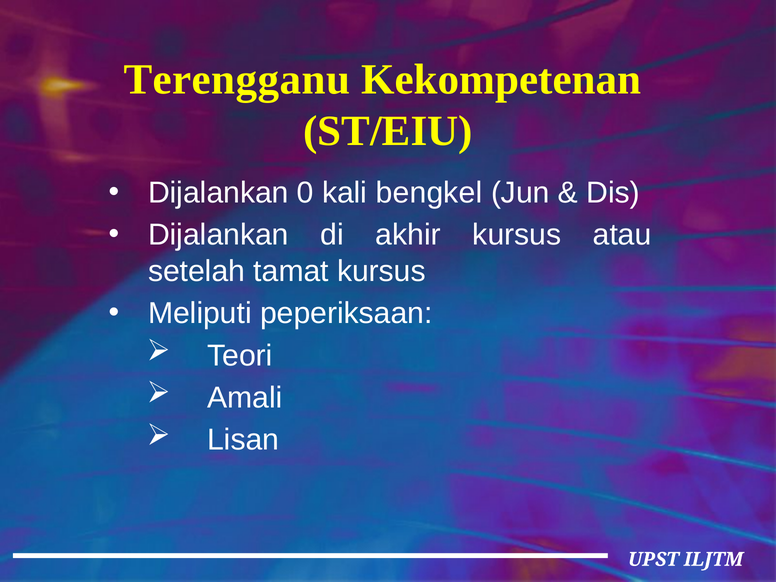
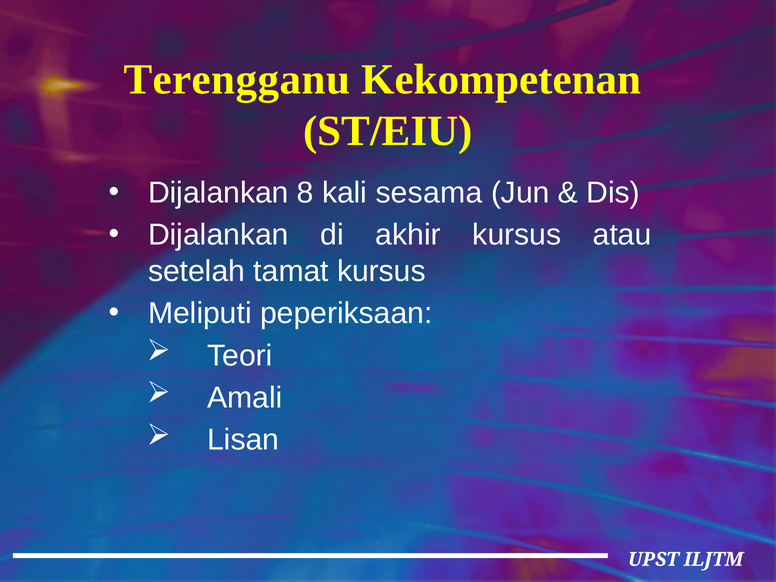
0: 0 -> 8
bengkel: bengkel -> sesama
